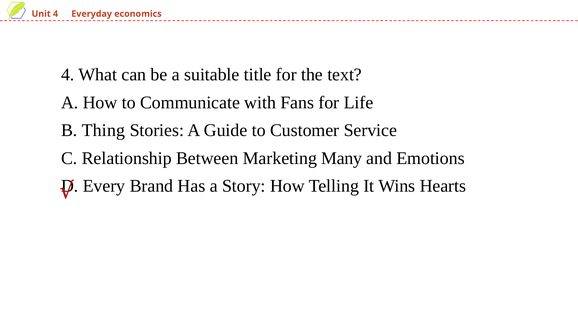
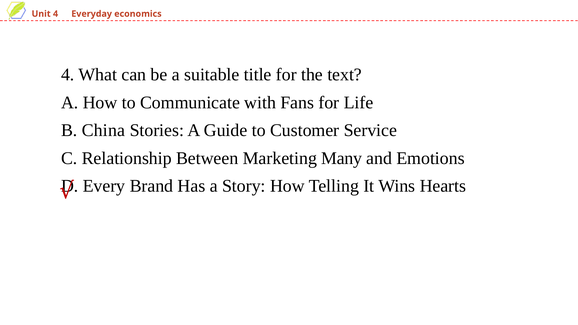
Thing: Thing -> China
